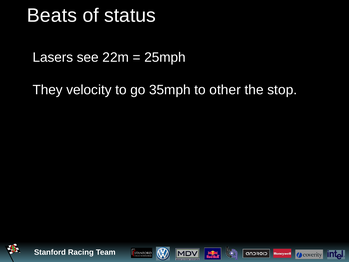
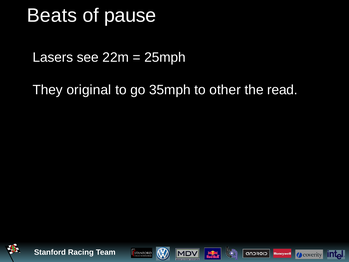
status: status -> pause
velocity: velocity -> original
stop: stop -> read
